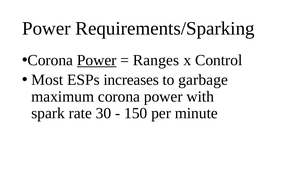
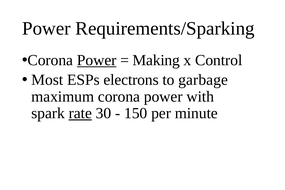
Ranges: Ranges -> Making
increases: increases -> electrons
rate underline: none -> present
